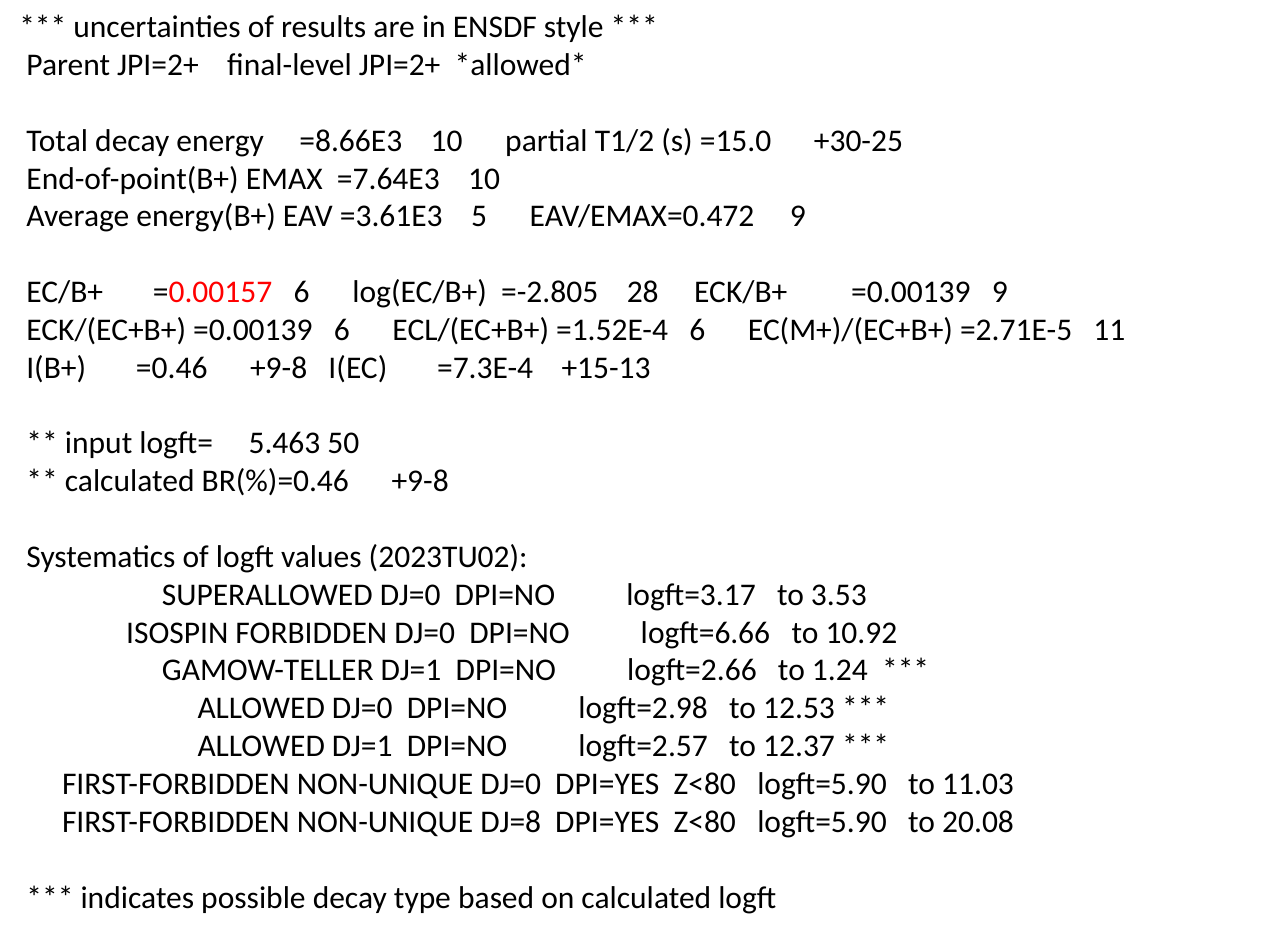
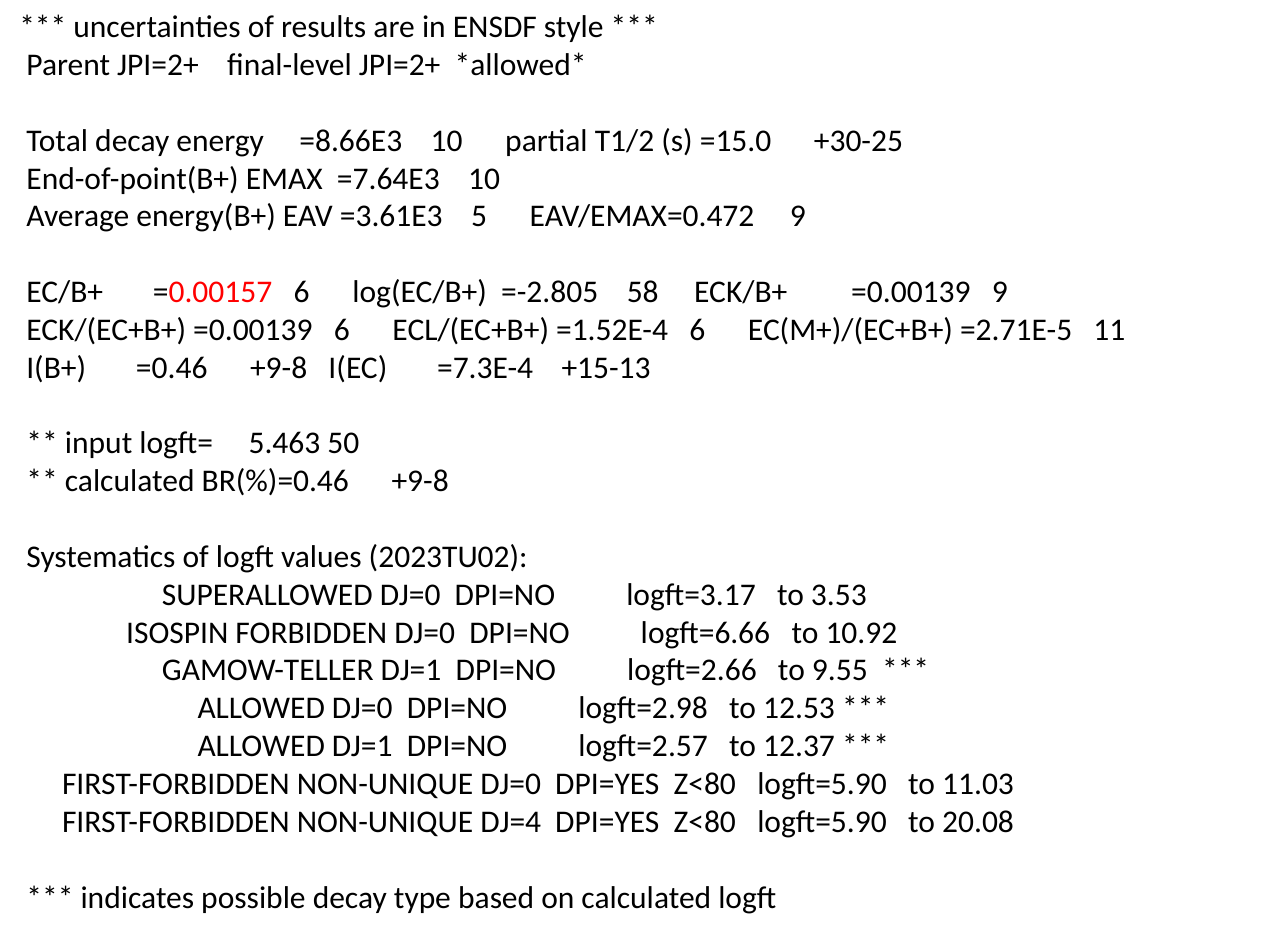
28: 28 -> 58
1.24: 1.24 -> 9.55
DJ=8: DJ=8 -> DJ=4
